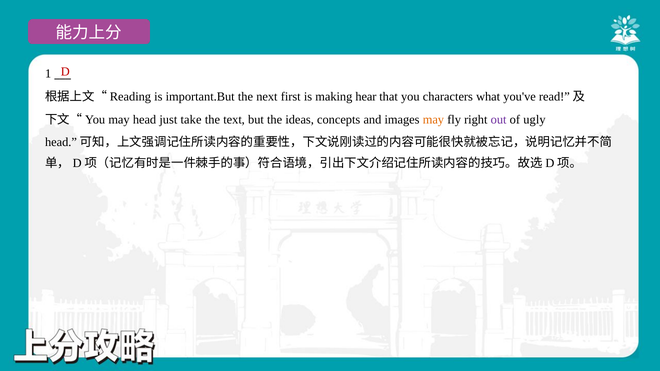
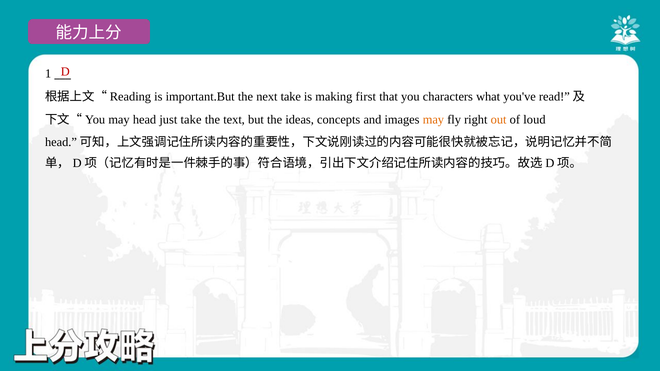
next first: first -> take
hear: hear -> first
out colour: purple -> orange
ugly: ugly -> loud
